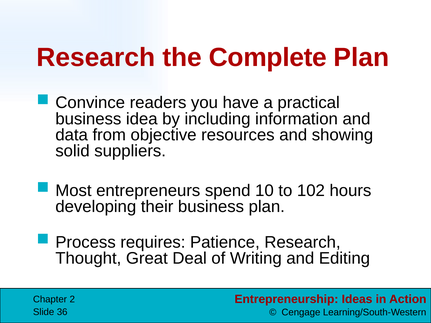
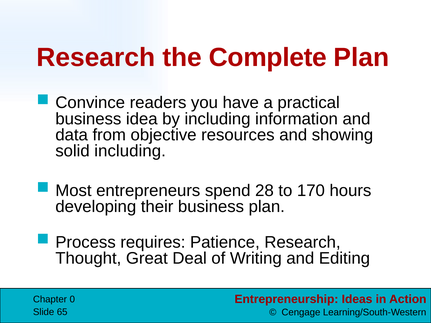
solid suppliers: suppliers -> including
10: 10 -> 28
102: 102 -> 170
2: 2 -> 0
36: 36 -> 65
